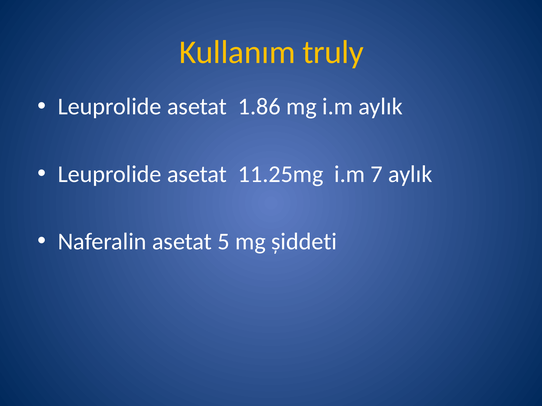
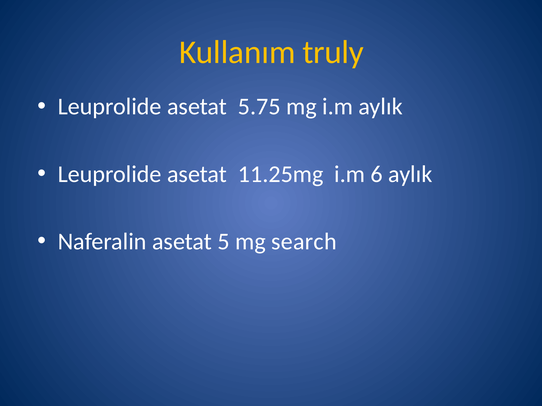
1.86: 1.86 -> 5.75
7: 7 -> 6
șiddeti: șiddeti -> search
